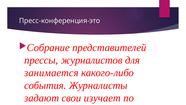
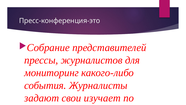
занимается: занимается -> мониторинг
